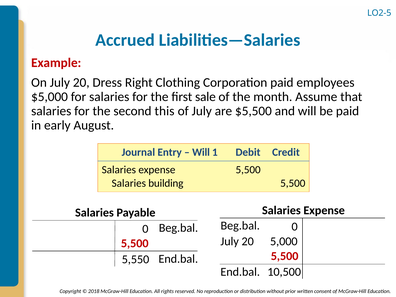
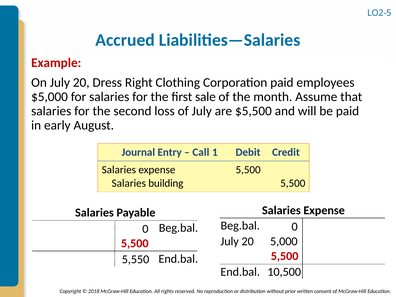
this: this -> loss
Will at (201, 152): Will -> Call
